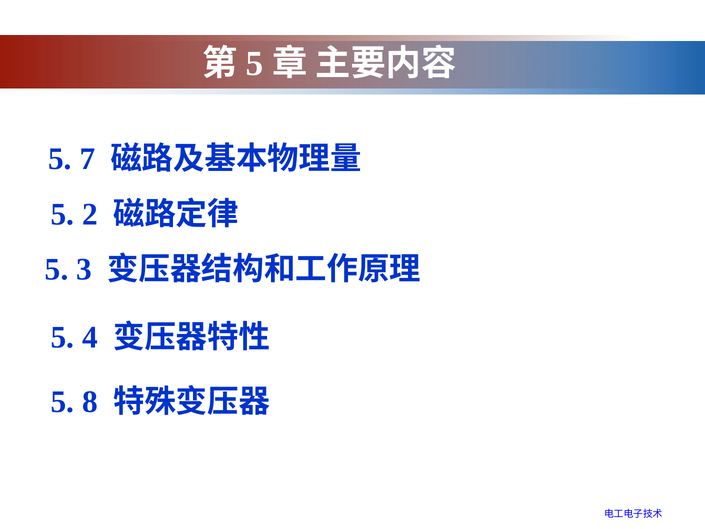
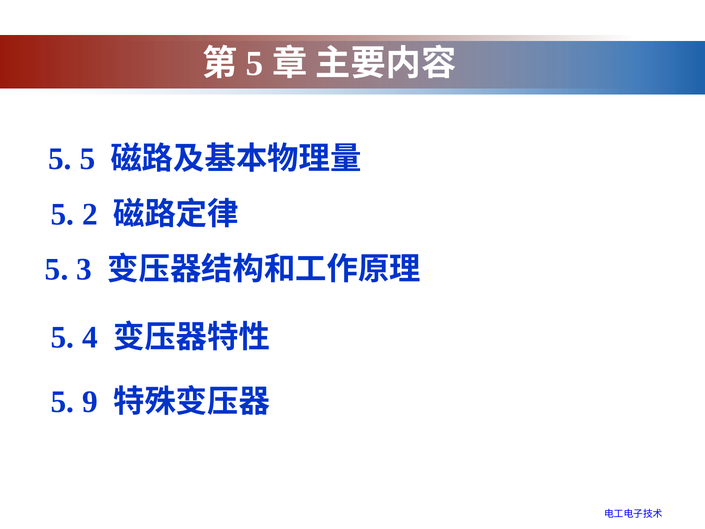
5 7: 7 -> 5
8: 8 -> 9
